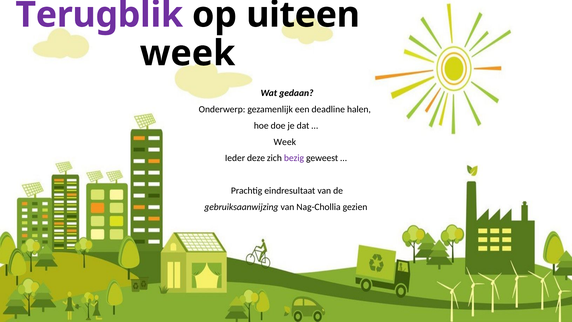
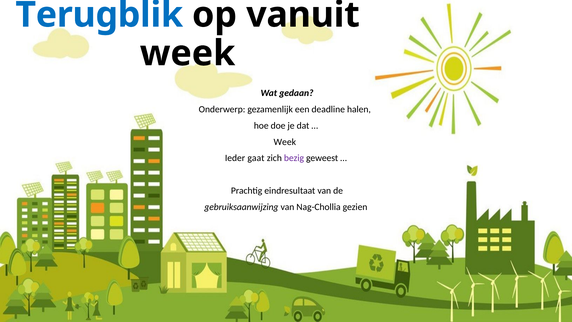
Terugblik colour: purple -> blue
uiteen: uiteen -> vanuit
deze: deze -> gaat
